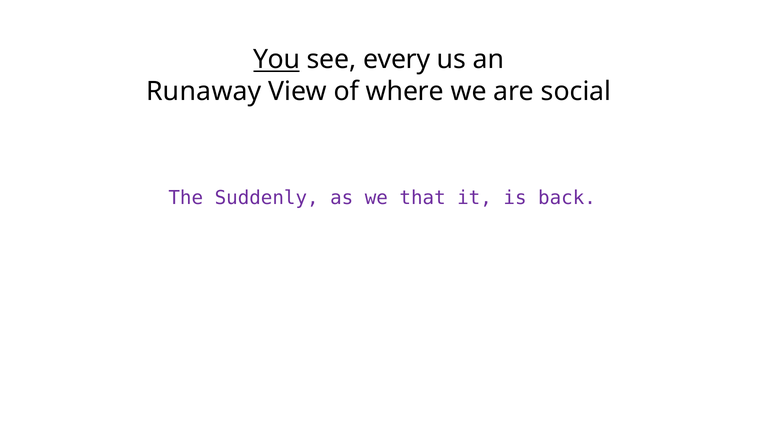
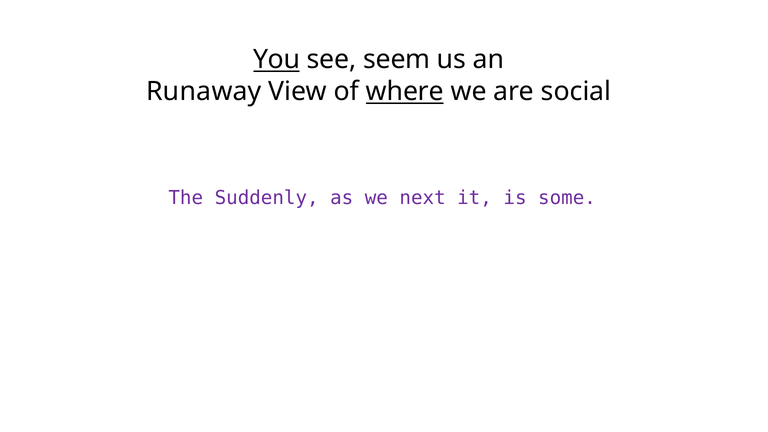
every: every -> seem
where underline: none -> present
that: that -> next
back: back -> some
